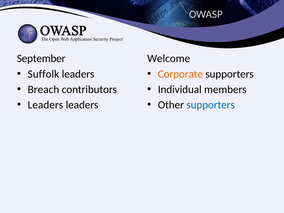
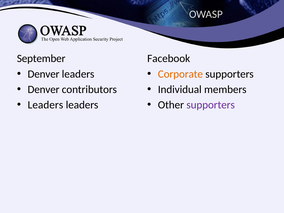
Welcome: Welcome -> Facebook
Suffolk at (43, 74): Suffolk -> Denver
Breach at (43, 89): Breach -> Denver
supporters at (211, 105) colour: blue -> purple
